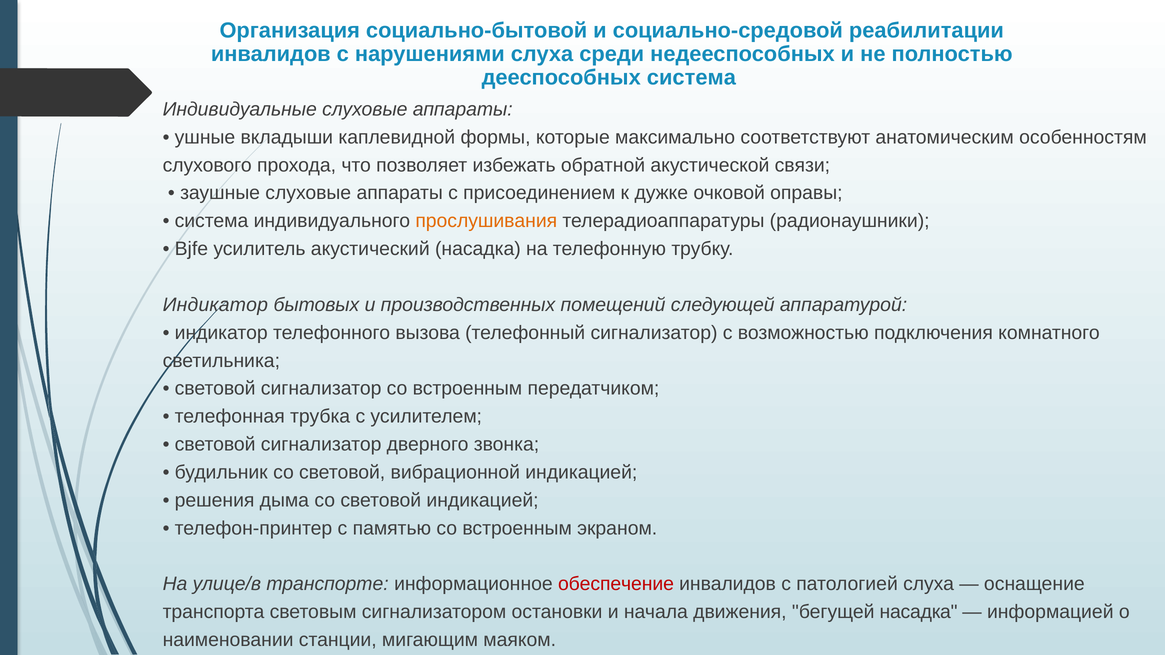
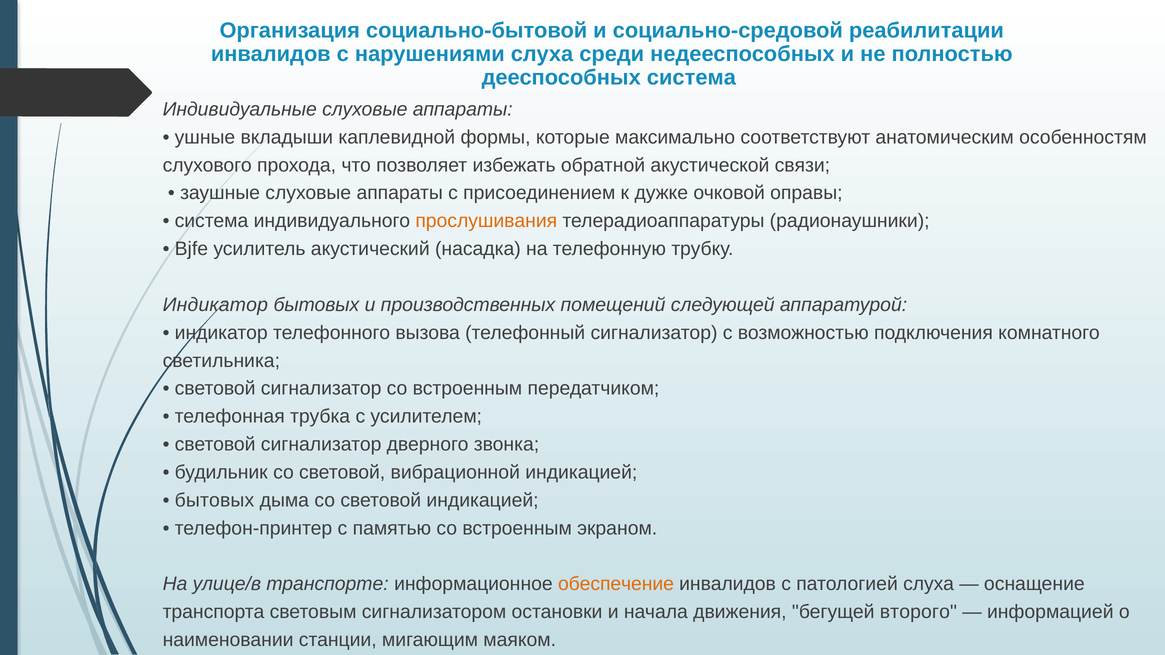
решения at (215, 500): решения -> бытовых
обеспечение colour: red -> orange
бегущей насадка: насадка -> второго
